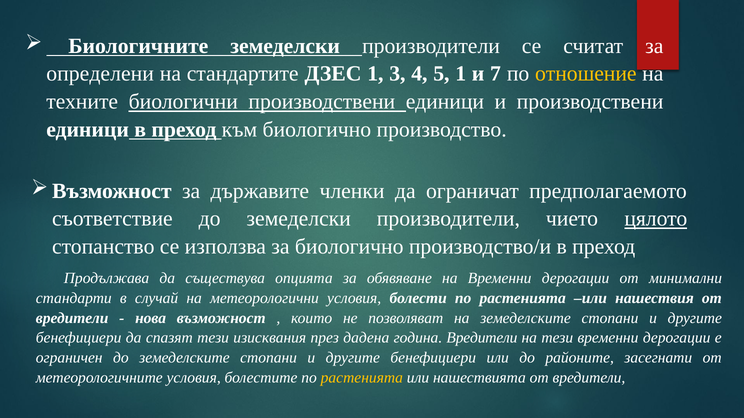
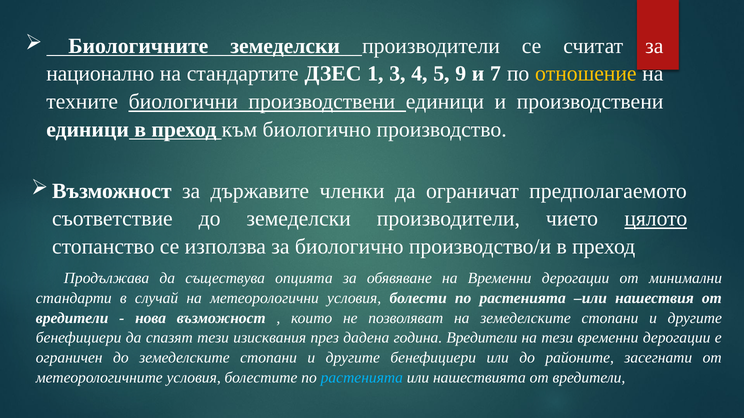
определени: определени -> национално
5 1: 1 -> 9
растенията at (362, 378) colour: yellow -> light blue
